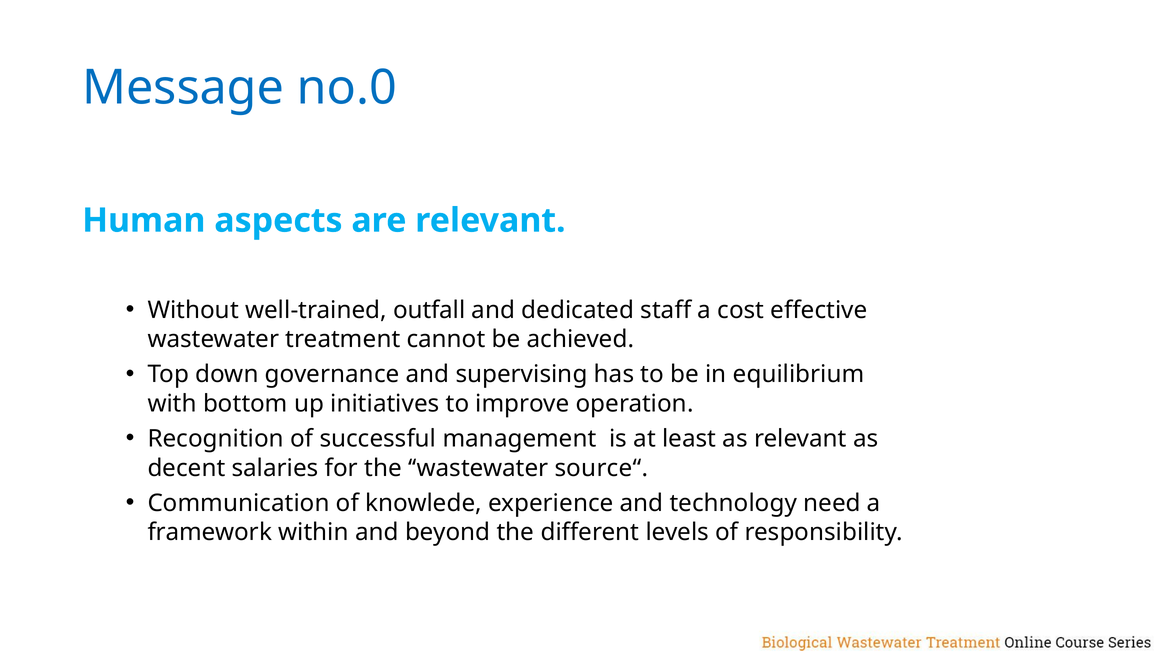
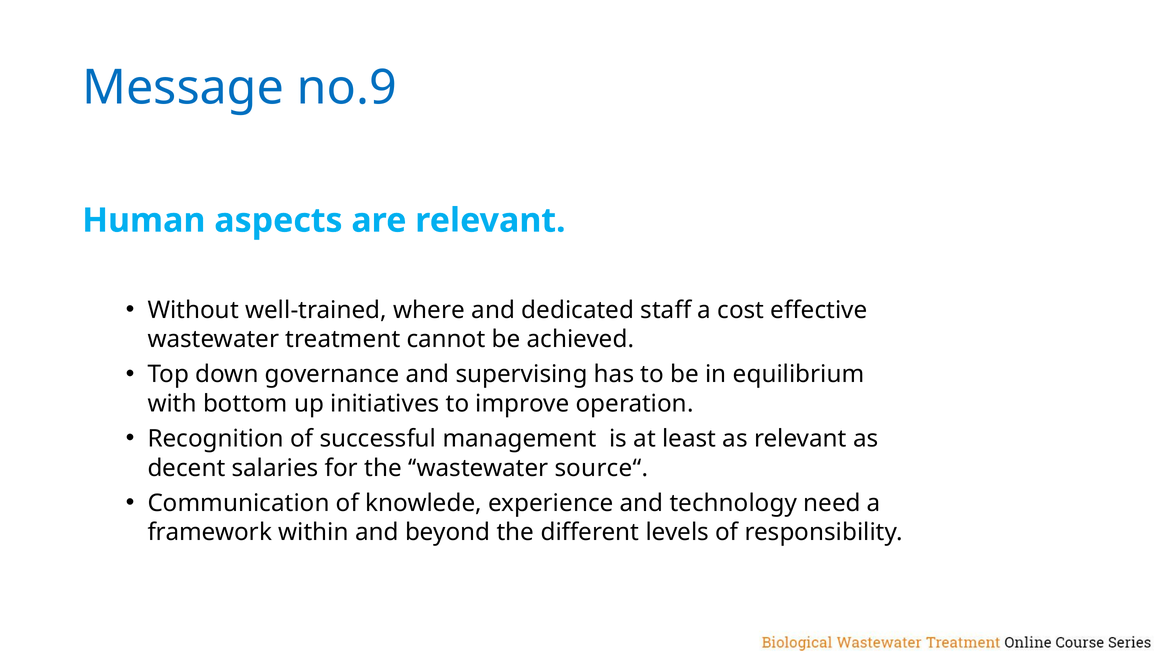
no.0: no.0 -> no.9
outfall: outfall -> where
